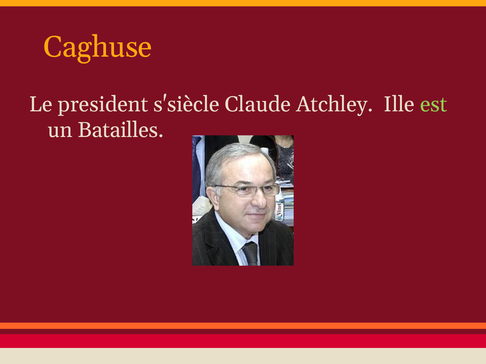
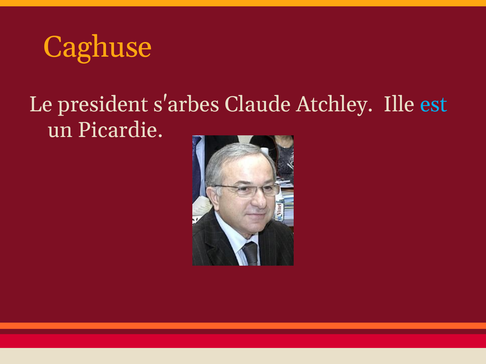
s'siècle: s'siècle -> s'arbes
est colour: light green -> light blue
Batailles: Batailles -> Picardie
